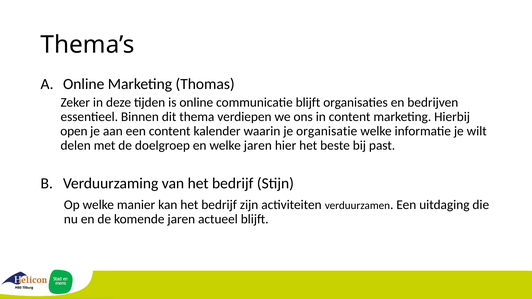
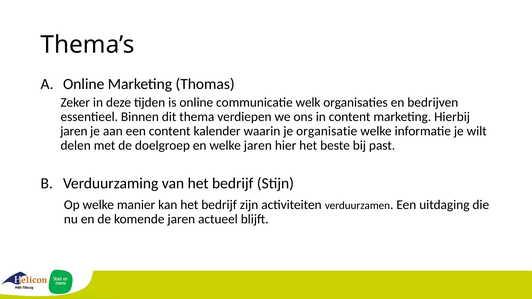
communicatie blijft: blijft -> welk
open at (74, 131): open -> jaren
